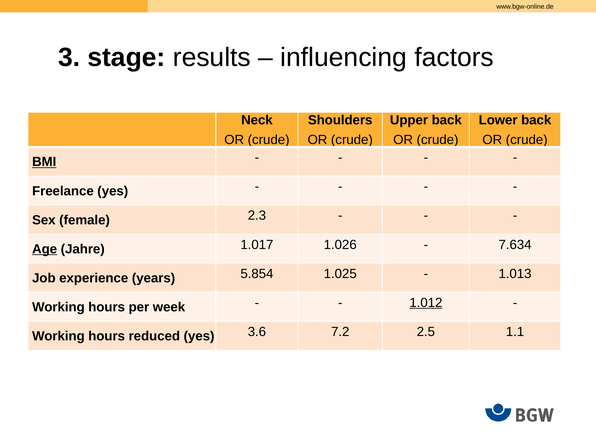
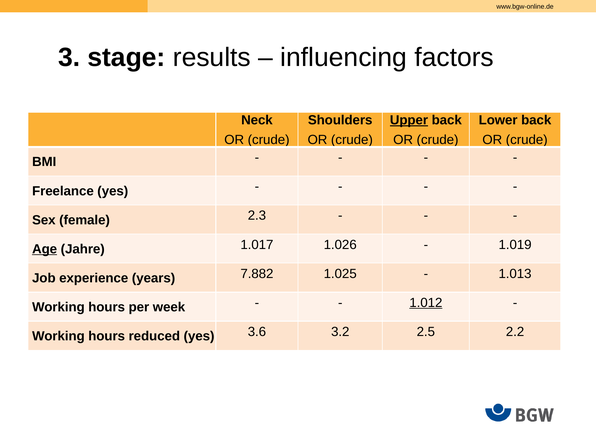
Upper underline: none -> present
BMI underline: present -> none
7.634: 7.634 -> 1.019
5.854: 5.854 -> 7.882
7.2: 7.2 -> 3.2
1.1: 1.1 -> 2.2
